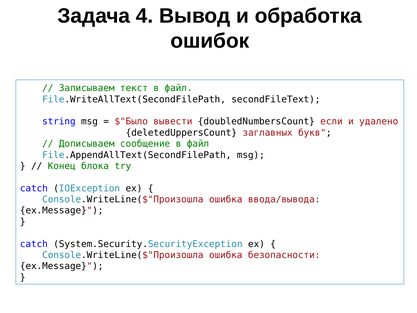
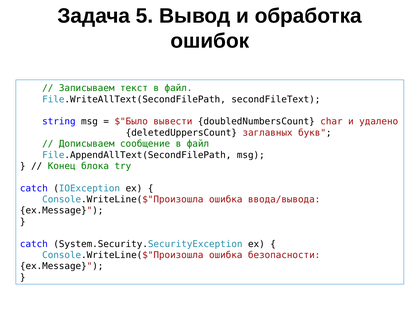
4: 4 -> 5
если: если -> char
